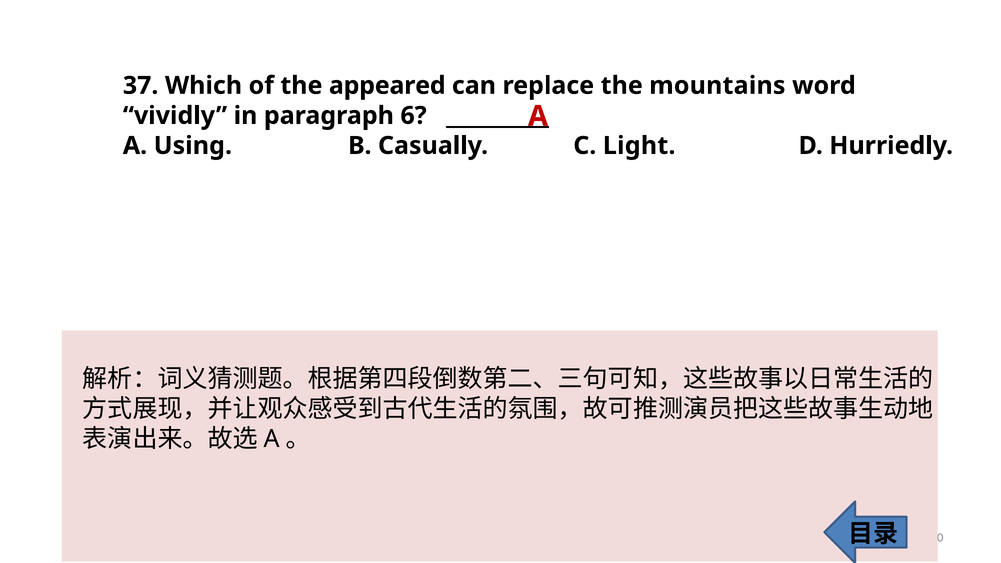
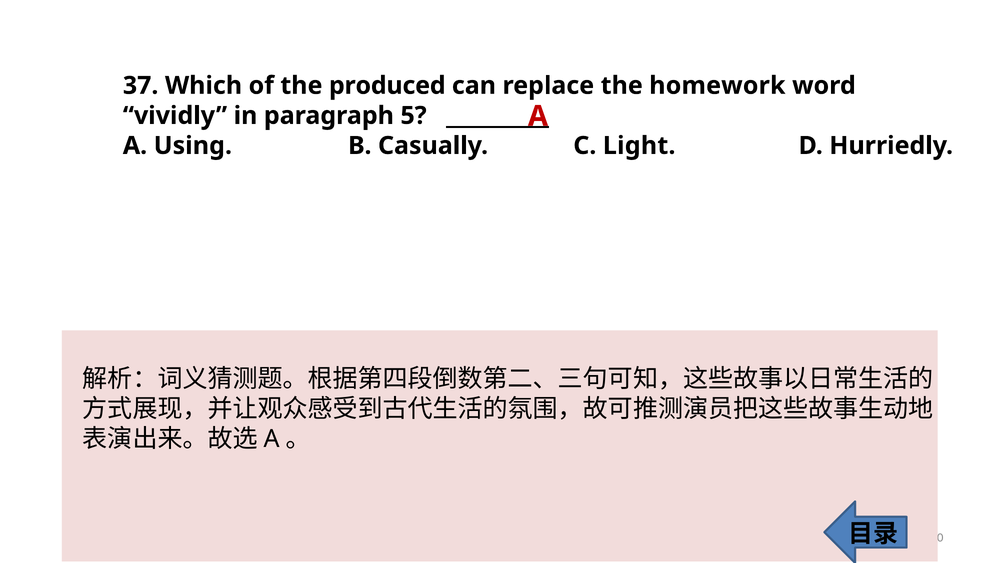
appeared: appeared -> produced
mountains: mountains -> homework
6: 6 -> 5
